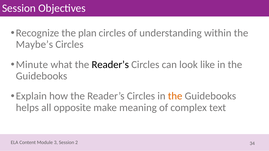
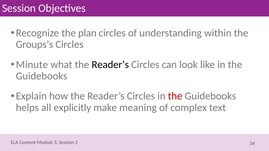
Maybe’s: Maybe’s -> Groups’s
the at (175, 96) colour: orange -> red
opposite: opposite -> explicitly
